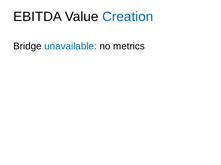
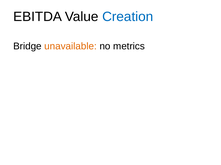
unavailable colour: blue -> orange
